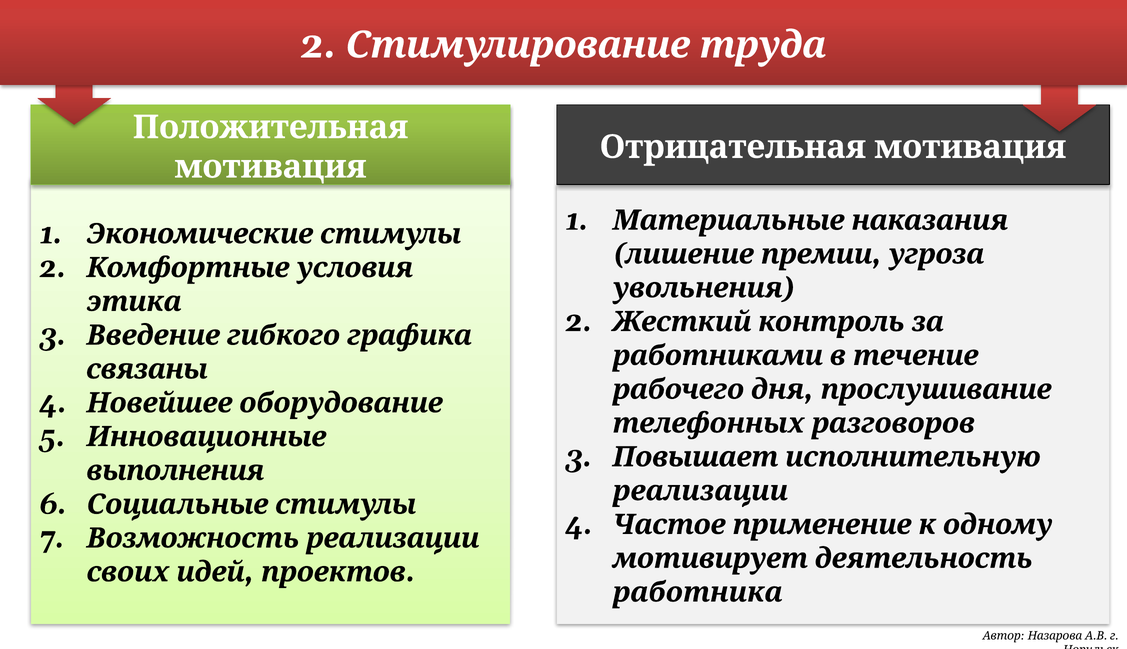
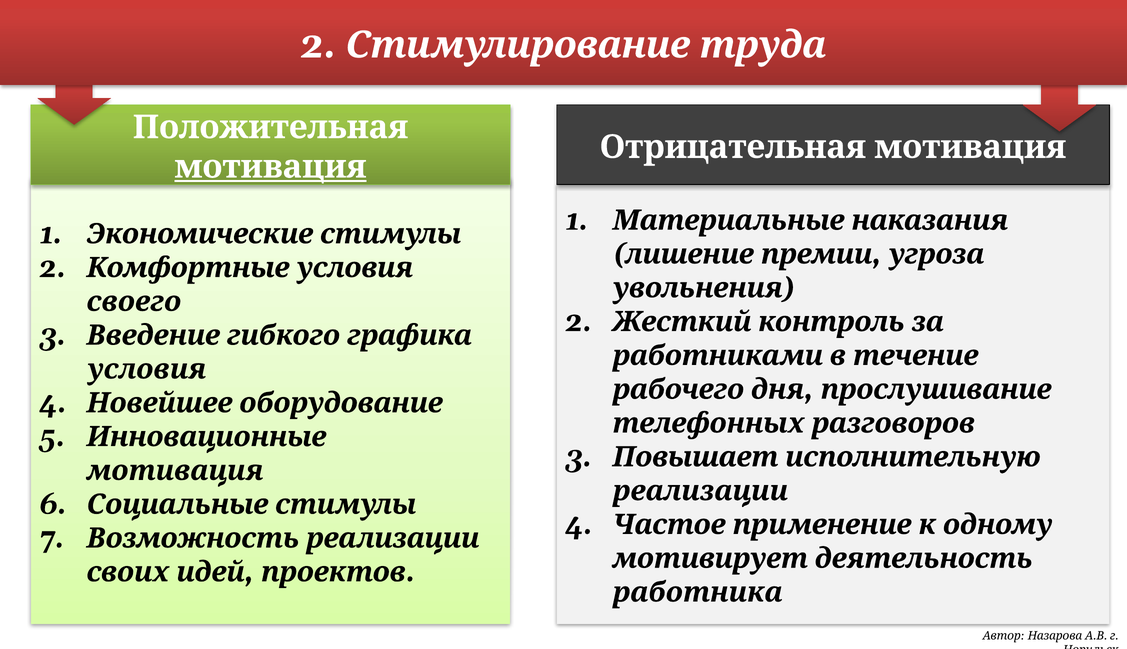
мотивация at (271, 167) underline: none -> present
этика: этика -> своего
связаны: связаны -> условия
выполнения at (175, 471): выполнения -> мотивация
